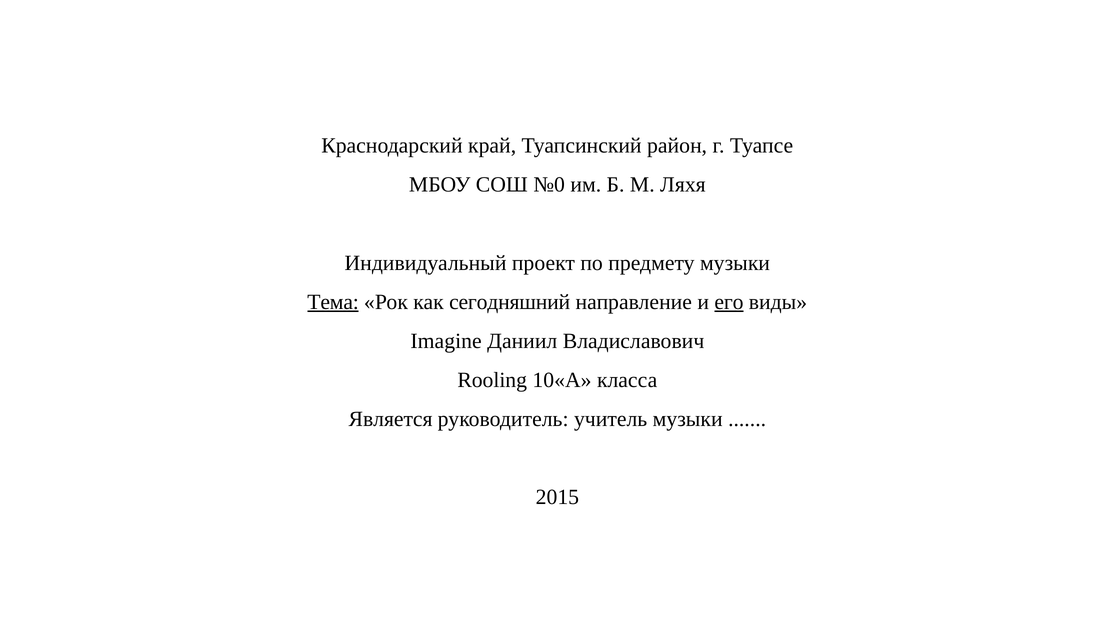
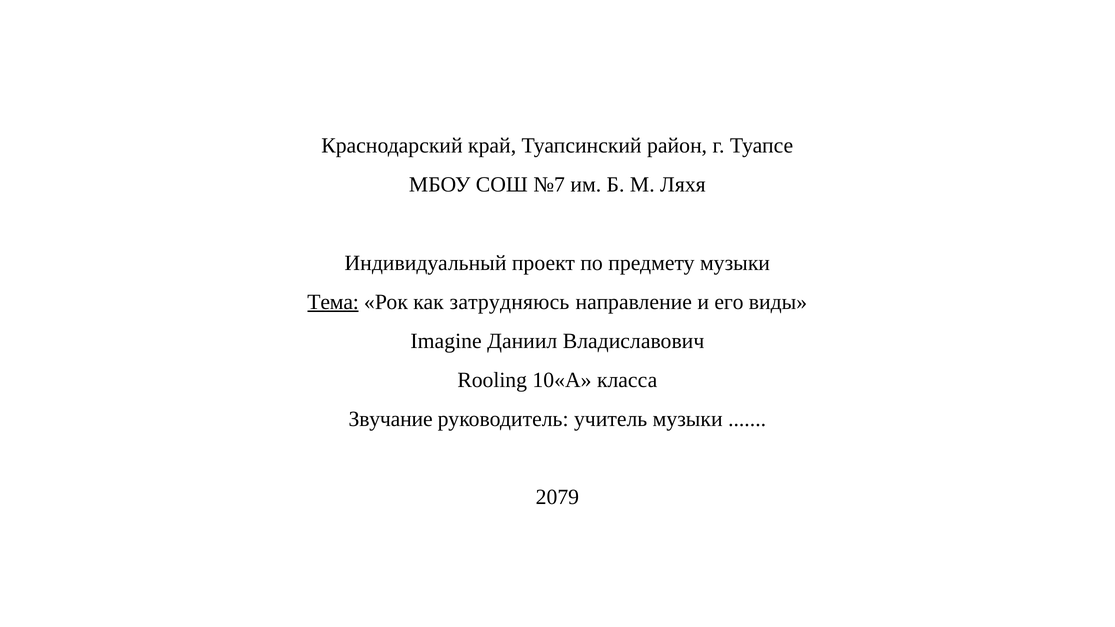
№0: №0 -> №7
сегодняшний: сегодняшний -> затрудняюсь
его underline: present -> none
Является: Является -> Звучание
2015: 2015 -> 2079
